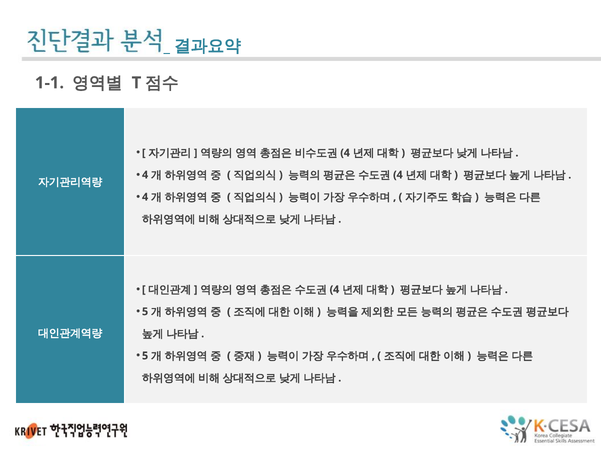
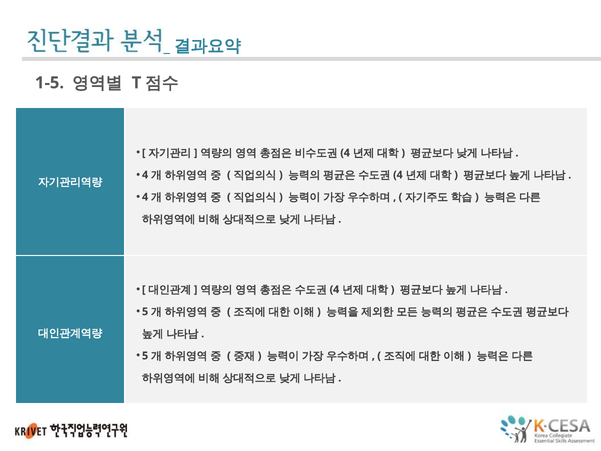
1-1: 1-1 -> 1-5
